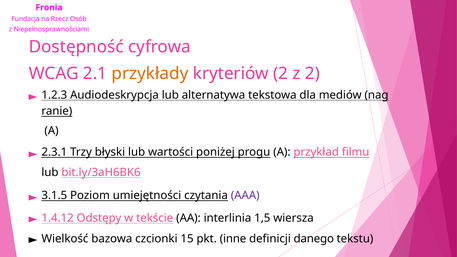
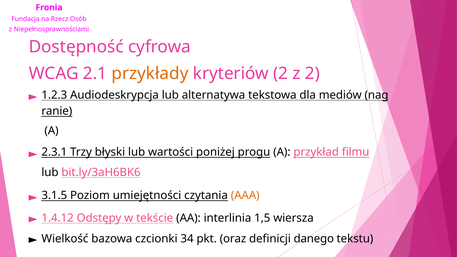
AAA colour: purple -> orange
15: 15 -> 34
inne: inne -> oraz
